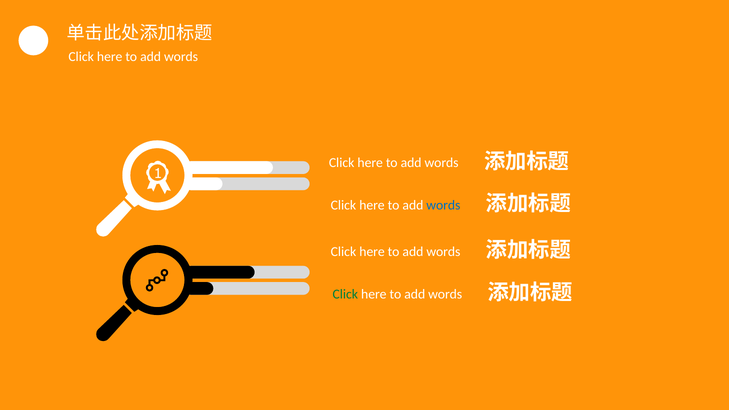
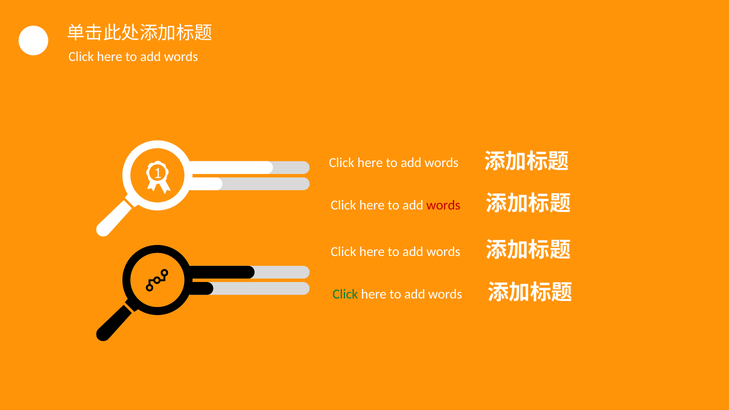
words at (443, 205) colour: blue -> red
